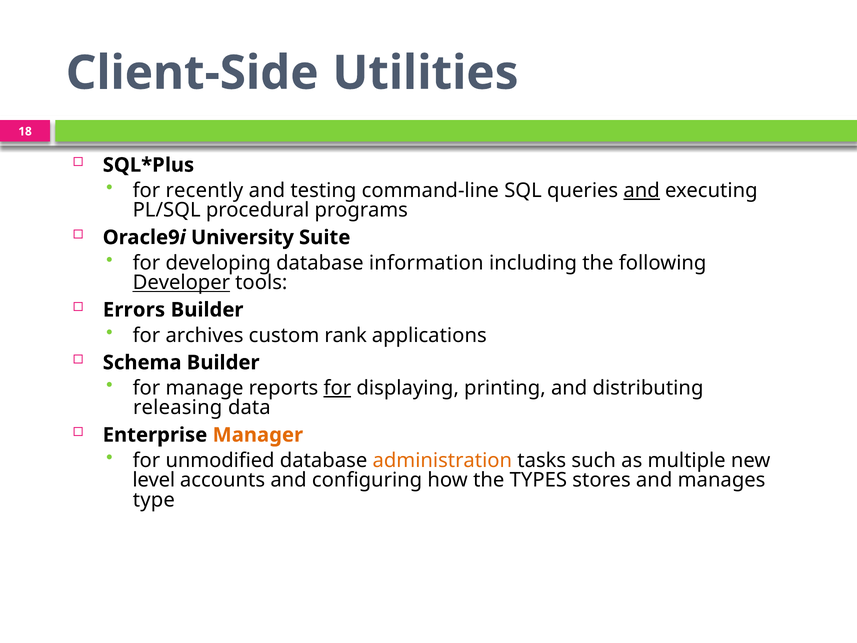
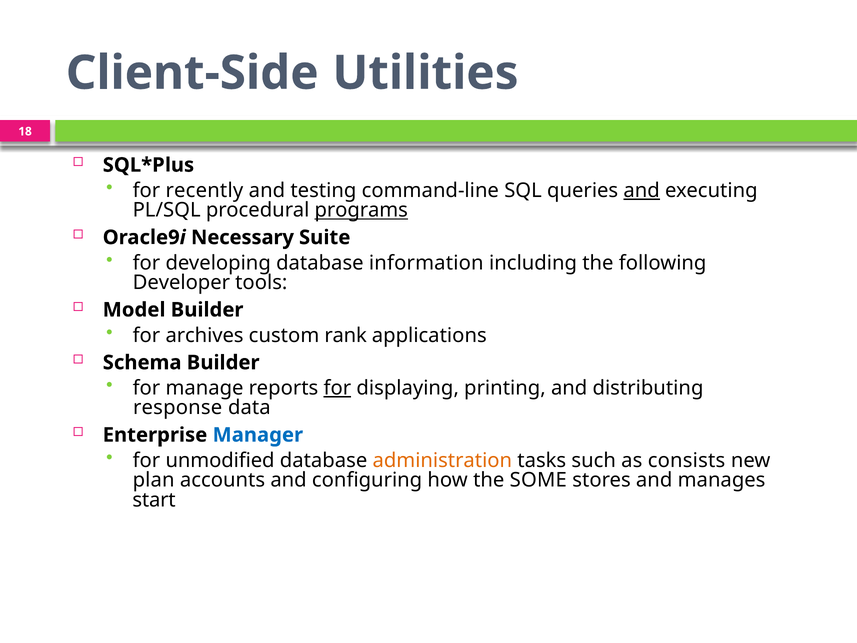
programs underline: none -> present
University: University -> Necessary
Developer underline: present -> none
Errors: Errors -> Model
releasing: releasing -> response
Manager colour: orange -> blue
multiple: multiple -> consists
level: level -> plan
TYPES: TYPES -> SOME
type: type -> start
